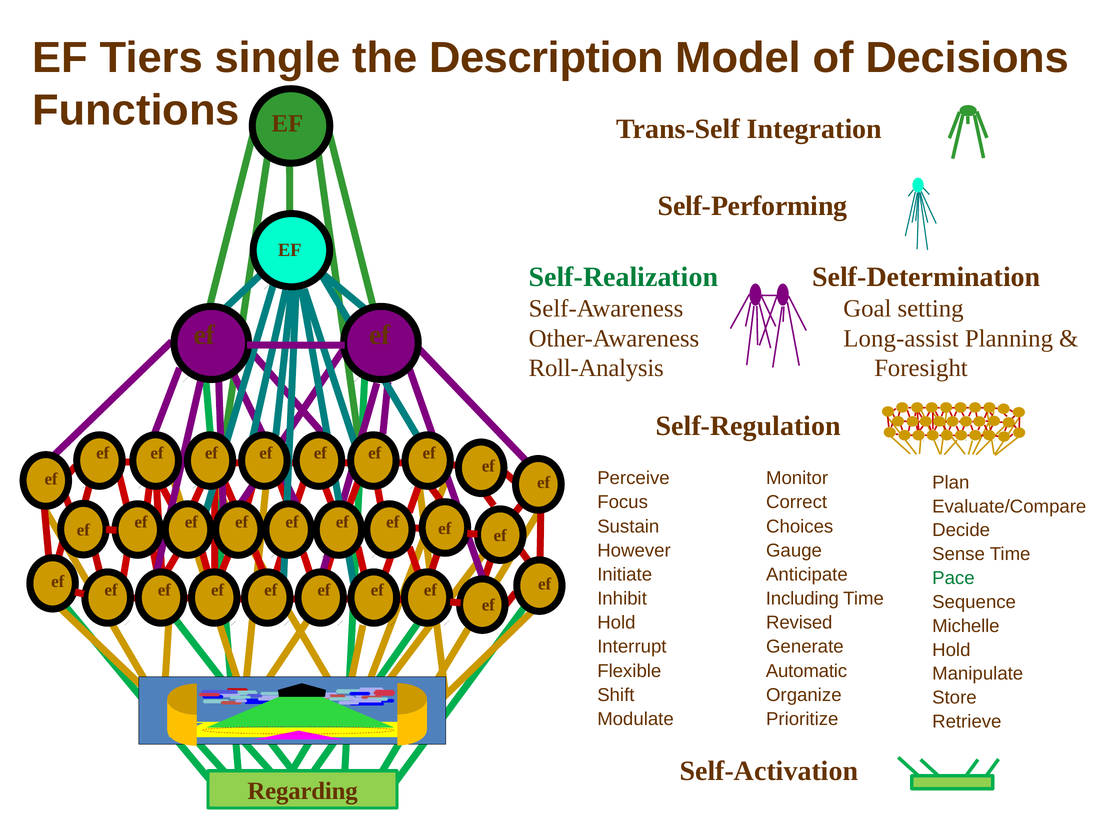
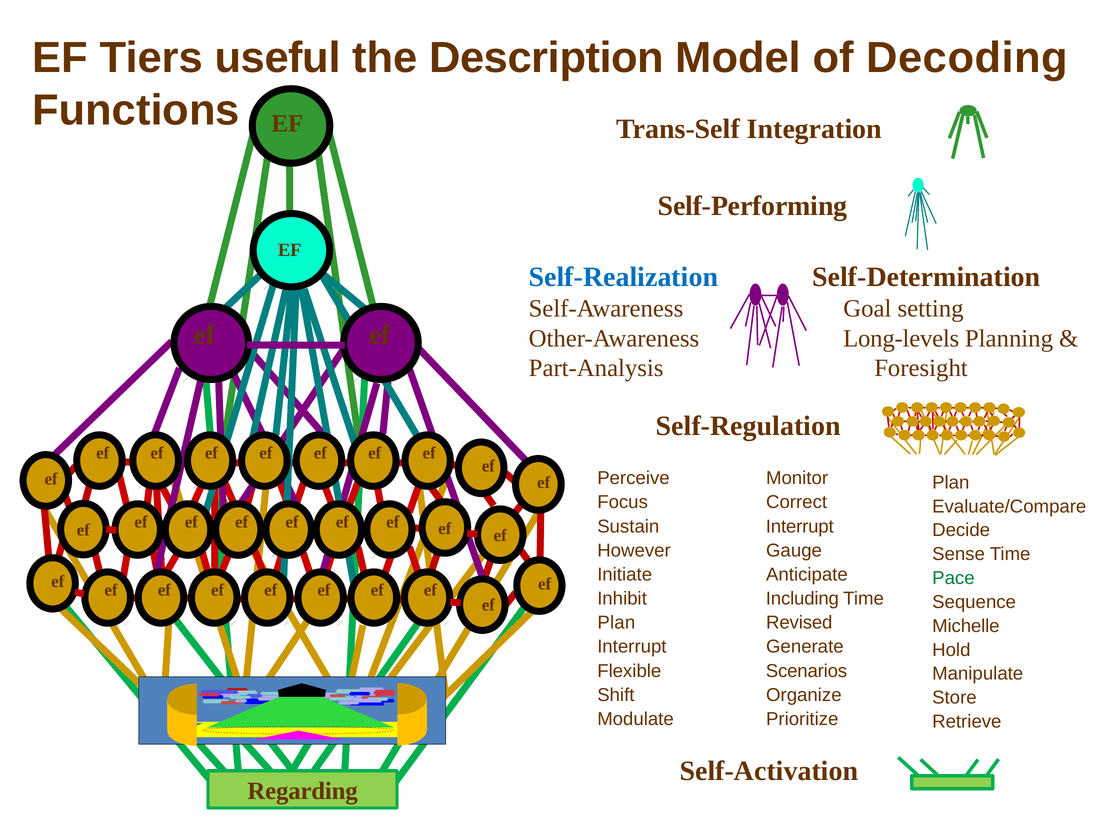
single: single -> useful
Decisions: Decisions -> Decoding
Self-Realization colour: green -> blue
Long-assist: Long-assist -> Long-levels
Roll-Analysis: Roll-Analysis -> Part-Analysis
Choices at (800, 527): Choices -> Interrupt
Hold at (616, 623): Hold -> Plan
Automatic: Automatic -> Scenarios
